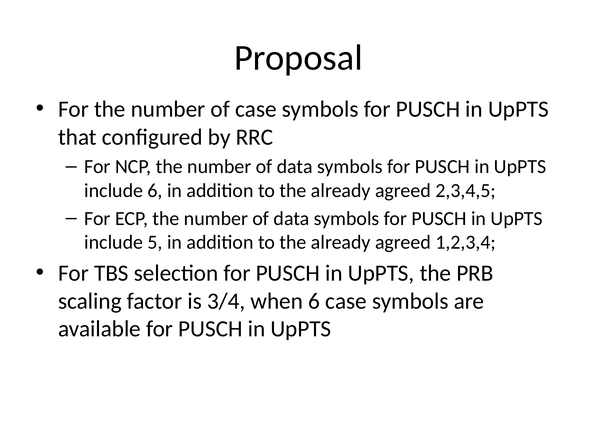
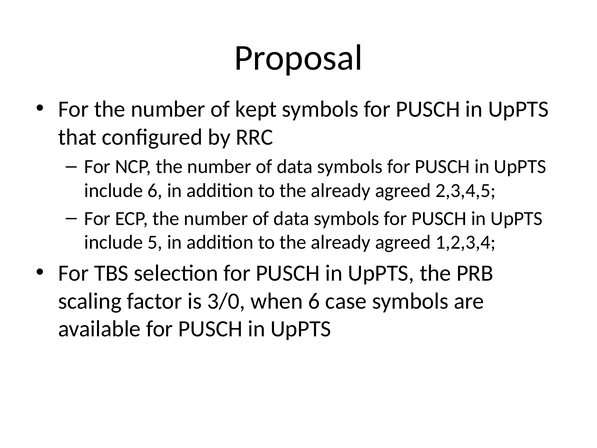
of case: case -> kept
3/4: 3/4 -> 3/0
